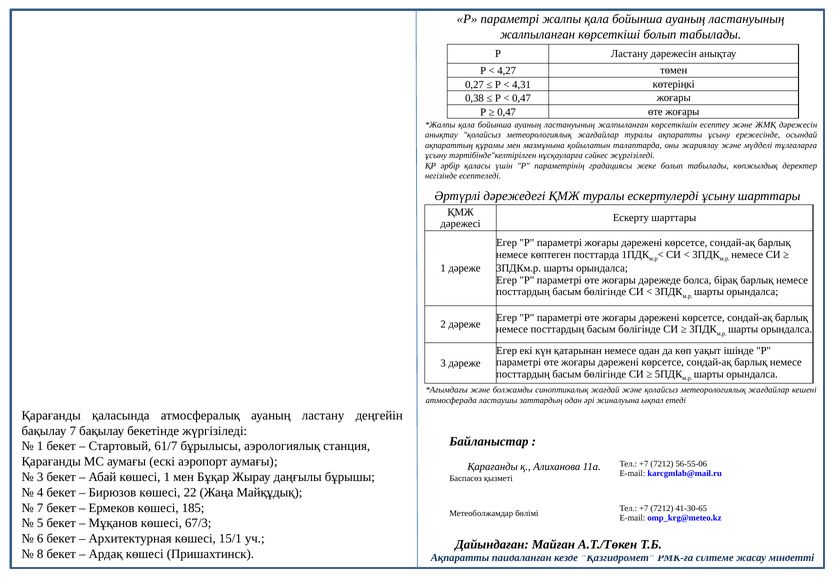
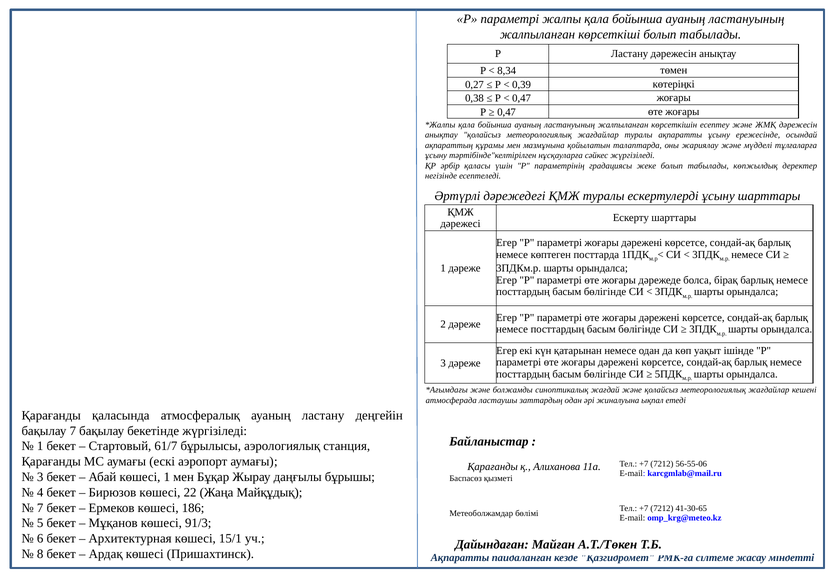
4,27: 4,27 -> 8,34
4,31: 4,31 -> 0,39
185: 185 -> 186
67/3: 67/3 -> 91/3
